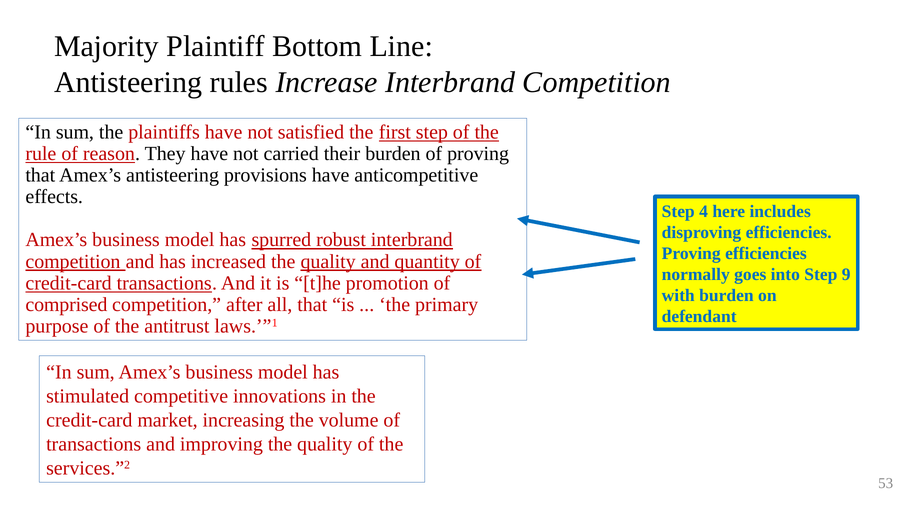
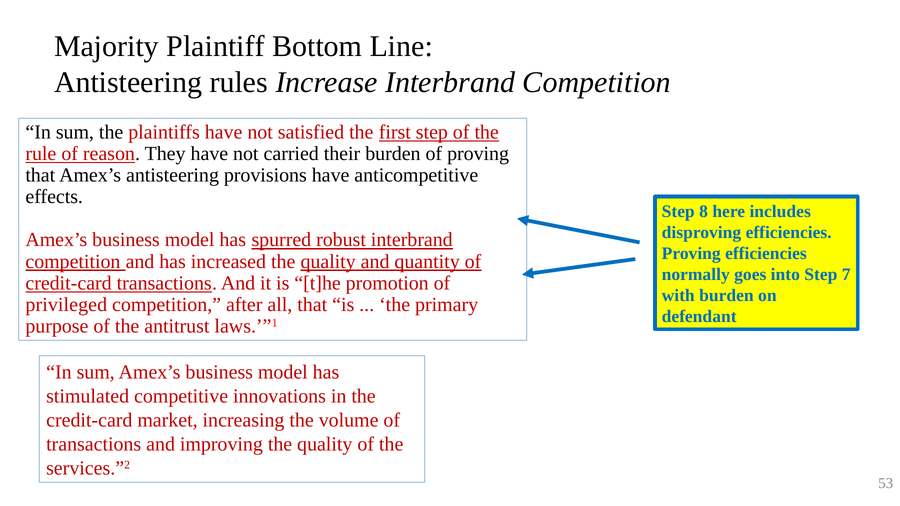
4: 4 -> 8
9: 9 -> 7
comprised: comprised -> privileged
